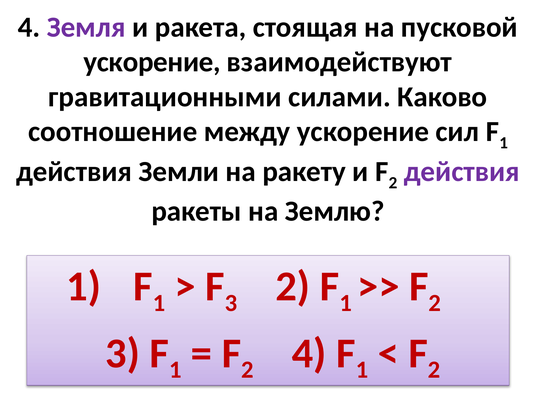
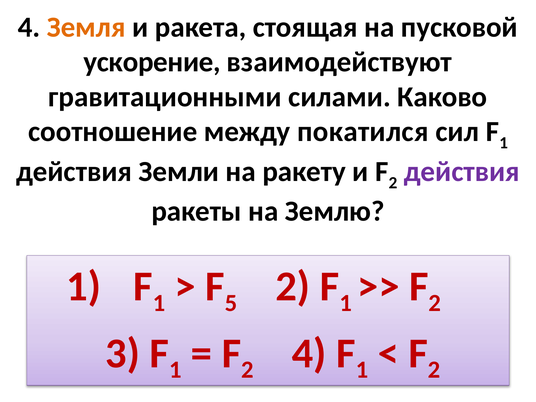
Земля colour: purple -> orange
между ускорение: ускорение -> покатился
3 at (231, 303): 3 -> 5
